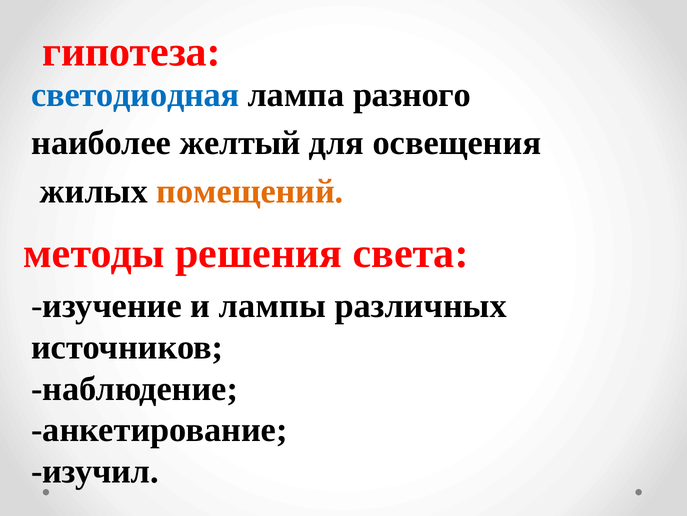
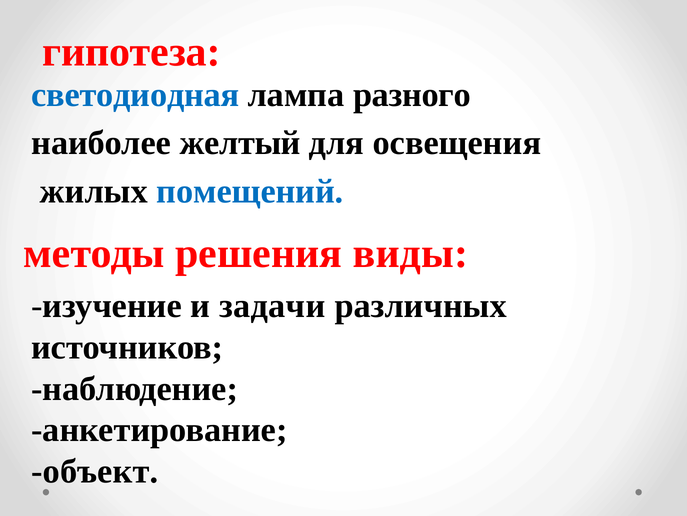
помещений colour: orange -> blue
света: света -> виды
лампы: лампы -> задачи
изучил: изучил -> объект
